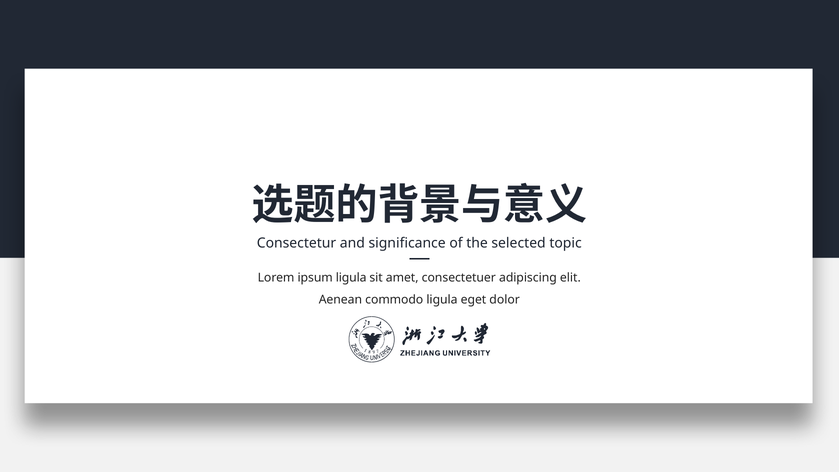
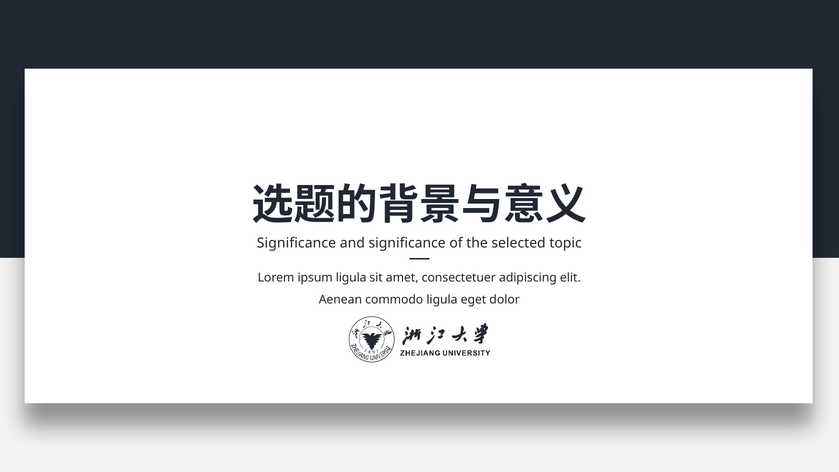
Consectetur at (297, 243): Consectetur -> Significance
